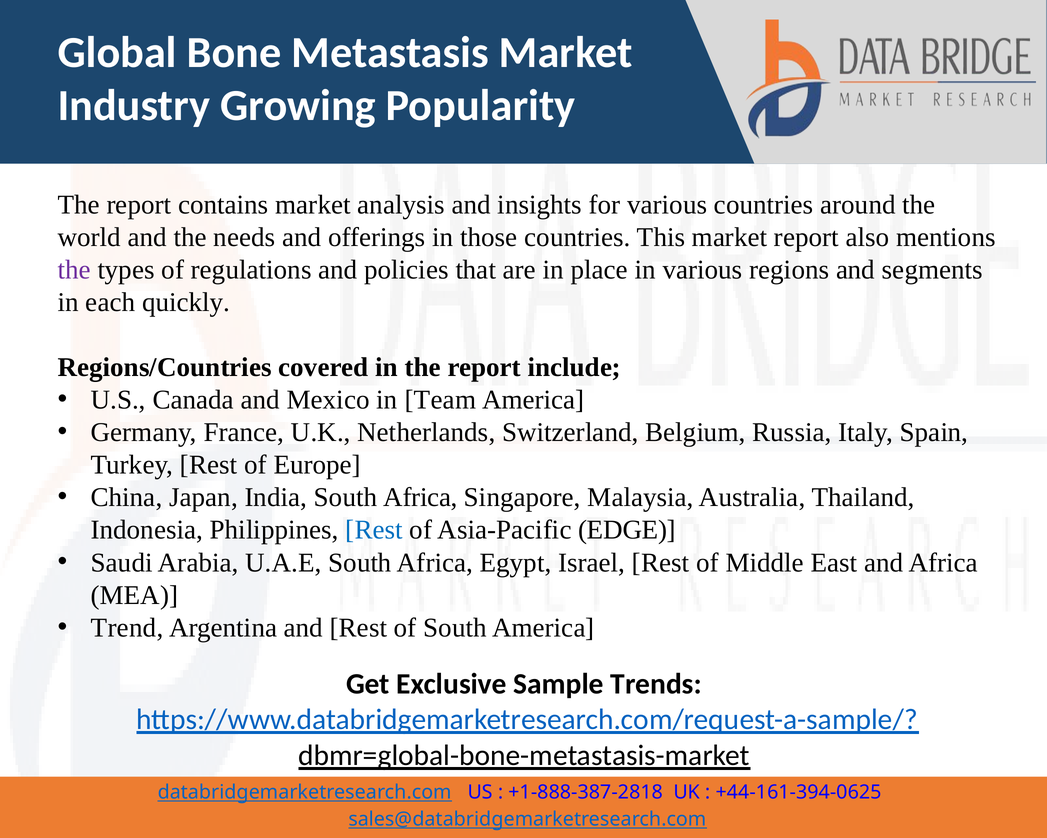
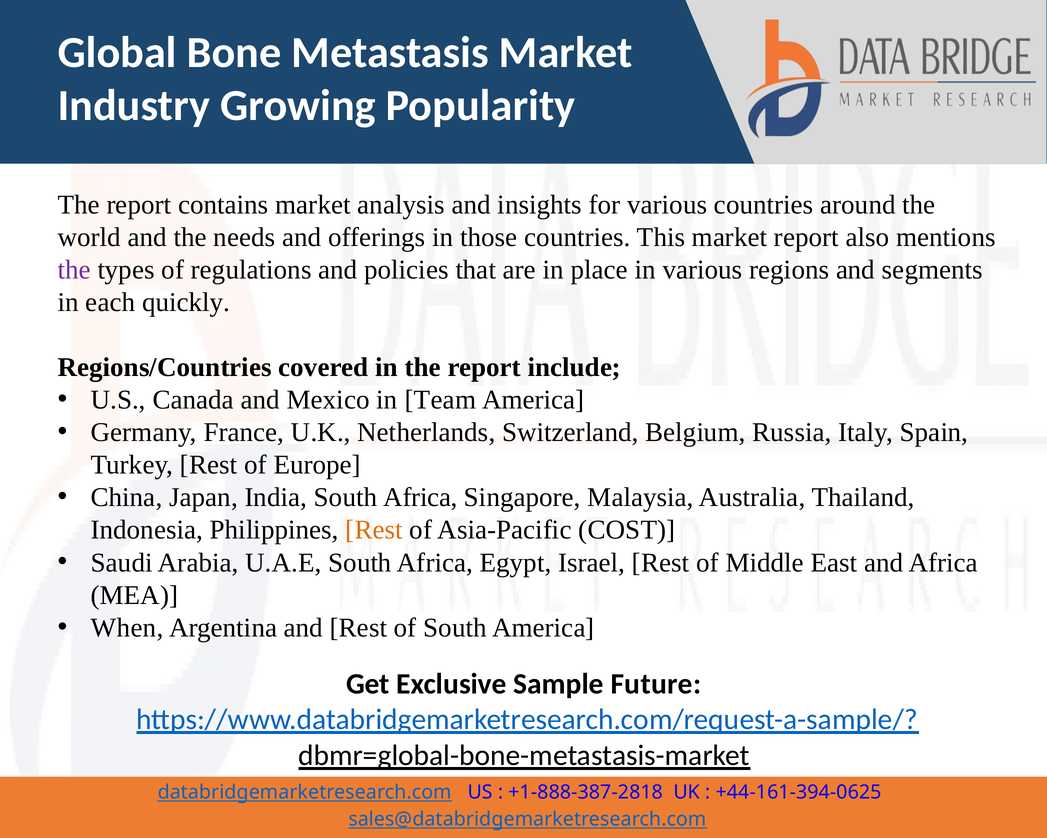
Rest at (374, 530) colour: blue -> orange
EDGE: EDGE -> COST
Trend: Trend -> When
Trends: Trends -> Future
